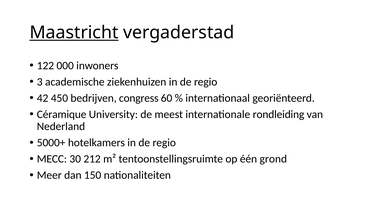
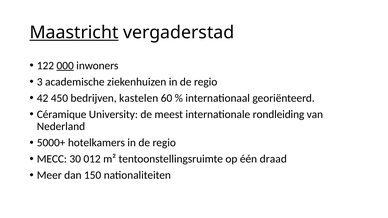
000 underline: none -> present
congress: congress -> kastelen
212: 212 -> 012
grond: grond -> draad
